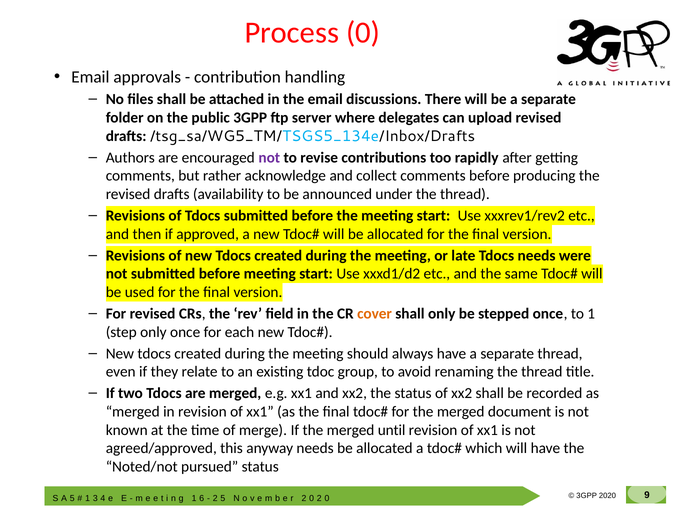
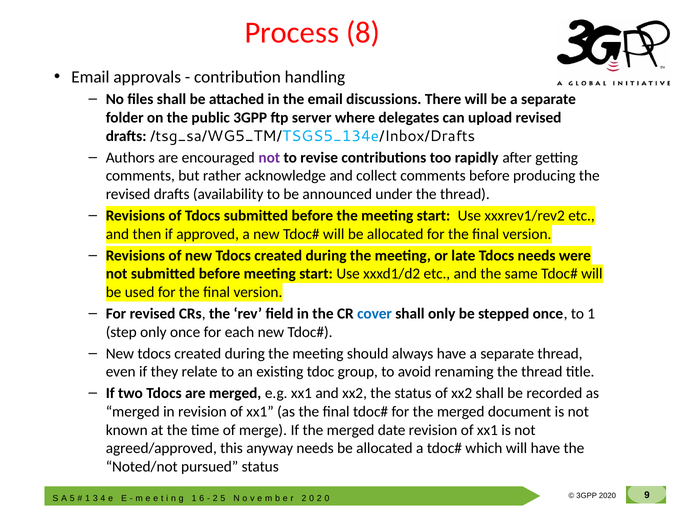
Process 0: 0 -> 8
cover colour: orange -> blue
until: until -> date
